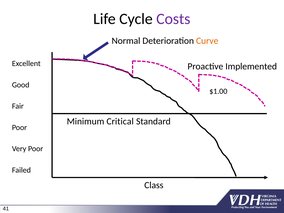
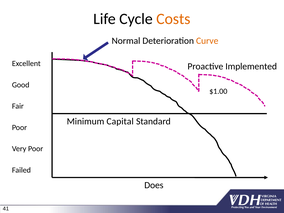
Costs colour: purple -> orange
Critical: Critical -> Capital
Class: Class -> Does
